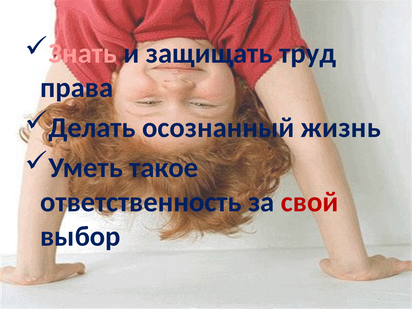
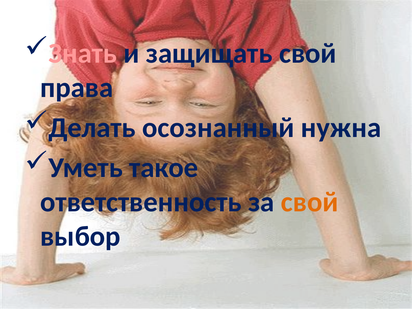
защищать труд: труд -> свой
жизнь: жизнь -> нужна
свой at (310, 202) colour: red -> orange
